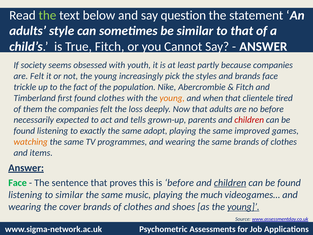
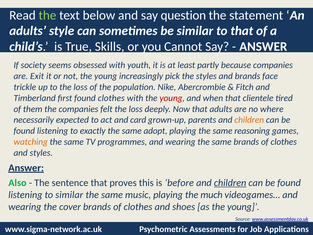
True Fitch: Fitch -> Skills
are Felt: Felt -> Exit
to the fact: fact -> loss
young at (172, 98) colour: orange -> red
no before: before -> where
tells: tells -> card
children at (249, 120) colour: red -> orange
improved: improved -> reasoning
and items: items -> styles
Face at (18, 183): Face -> Also
young at (243, 206) underline: present -> none
